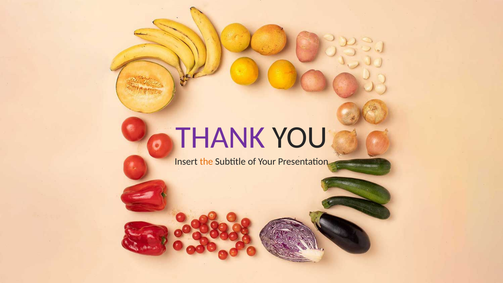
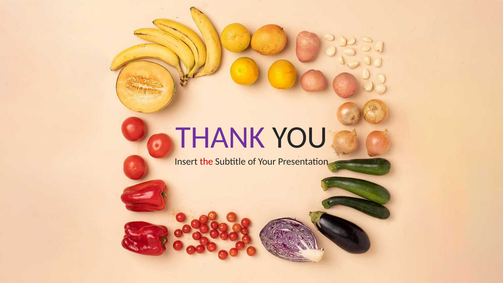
the colour: orange -> red
